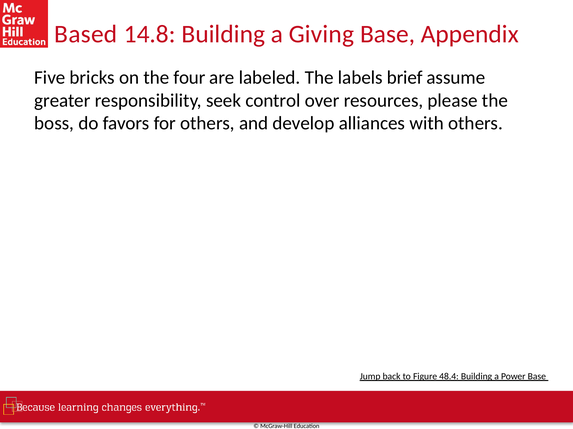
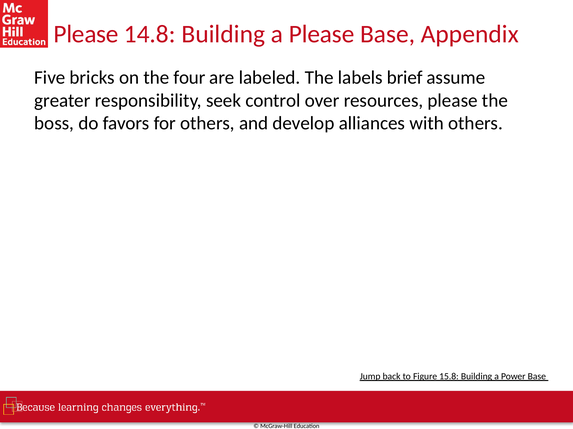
Based at (86, 34): Based -> Please
a Giving: Giving -> Please
48.4: 48.4 -> 15.8
